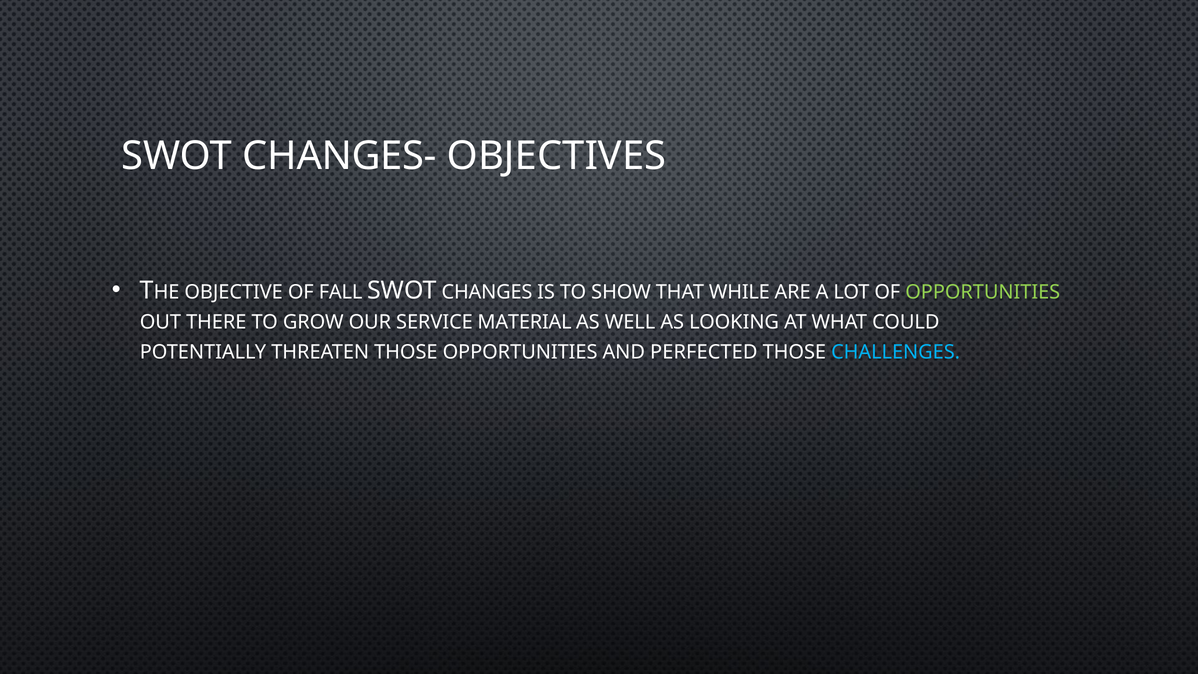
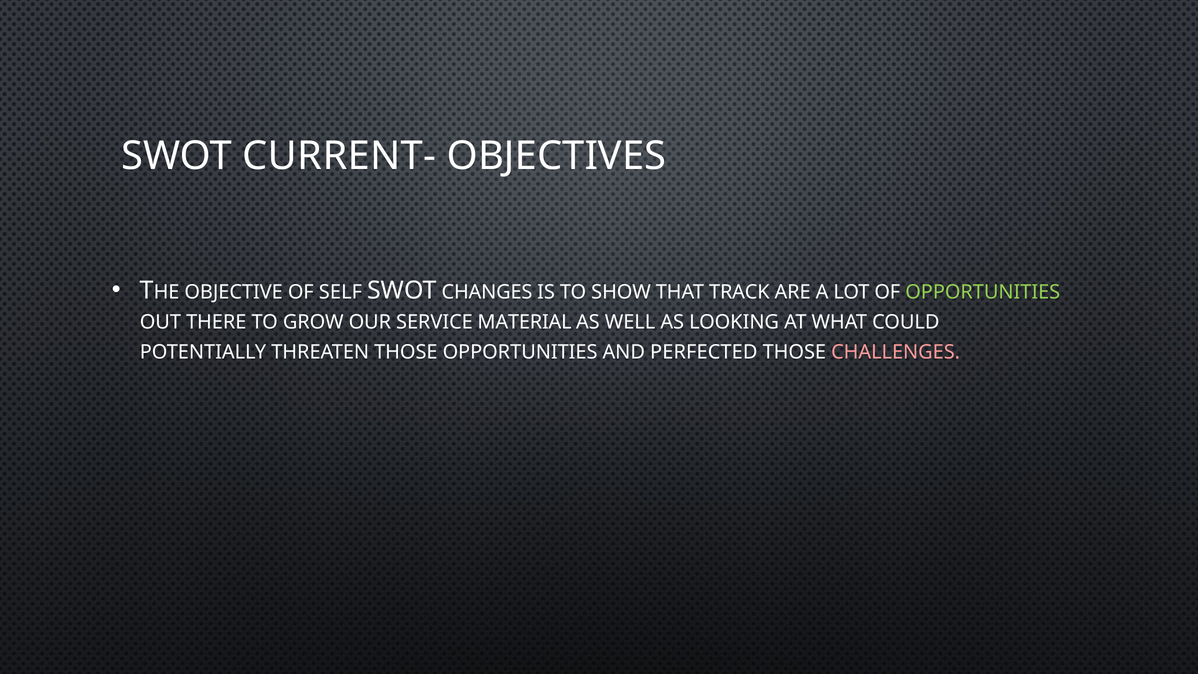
CHANGES-: CHANGES- -> CURRENT-
FALL: FALL -> SELF
WHILE: WHILE -> TRACK
CHALLENGES colour: light blue -> pink
